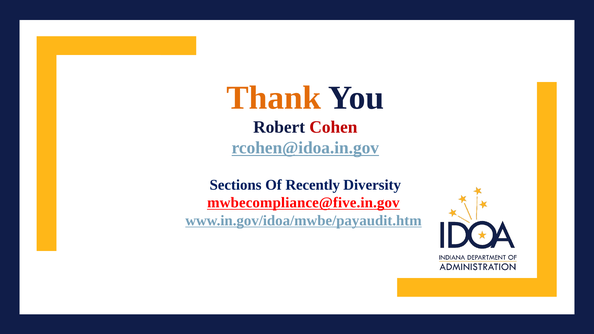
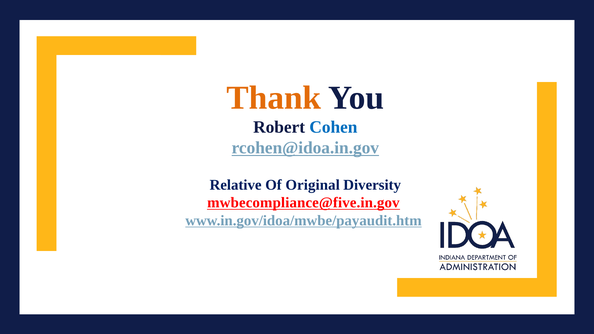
Cohen colour: red -> blue
Sections: Sections -> Relative
Recently: Recently -> Original
